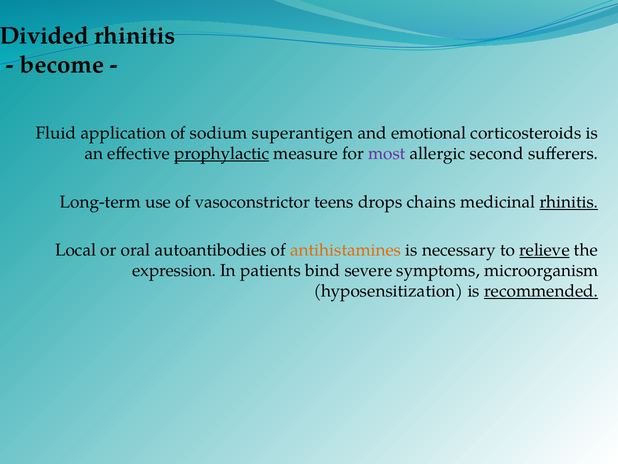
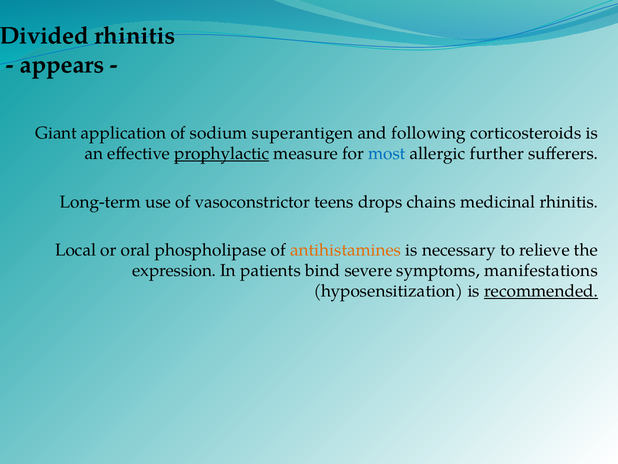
become: become -> appears
Fluid: Fluid -> Giant
emotional: emotional -> following
most colour: purple -> blue
second: second -> further
rhinitis at (569, 202) underline: present -> none
autoantibodies: autoantibodies -> phospholipase
relieve underline: present -> none
microorganism: microorganism -> manifestations
